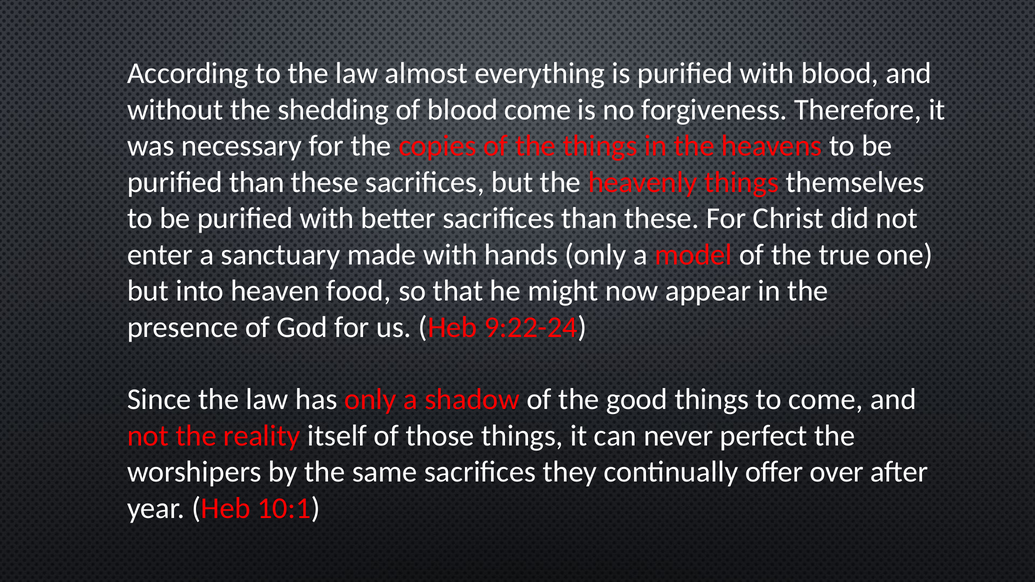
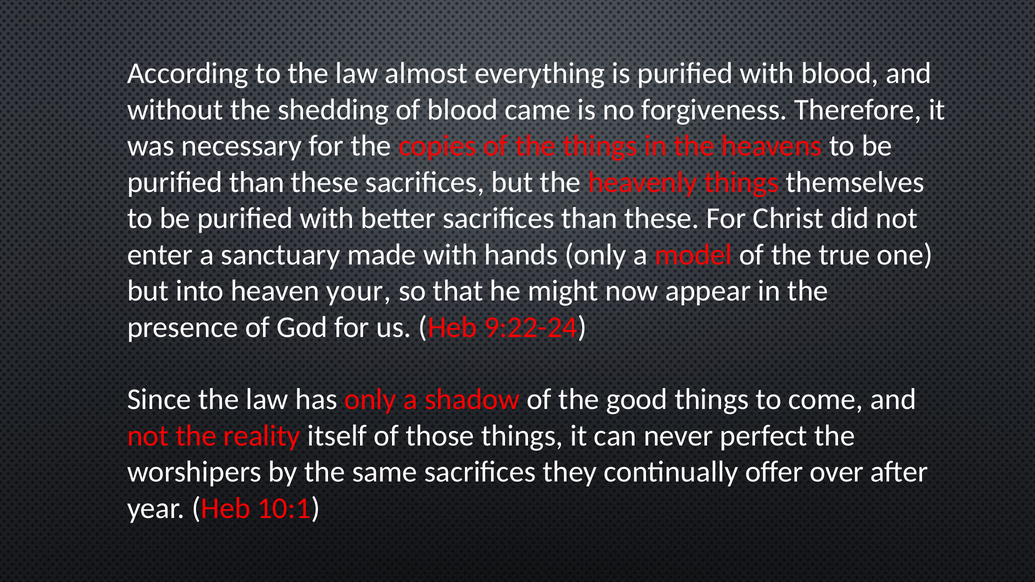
blood come: come -> came
food: food -> your
